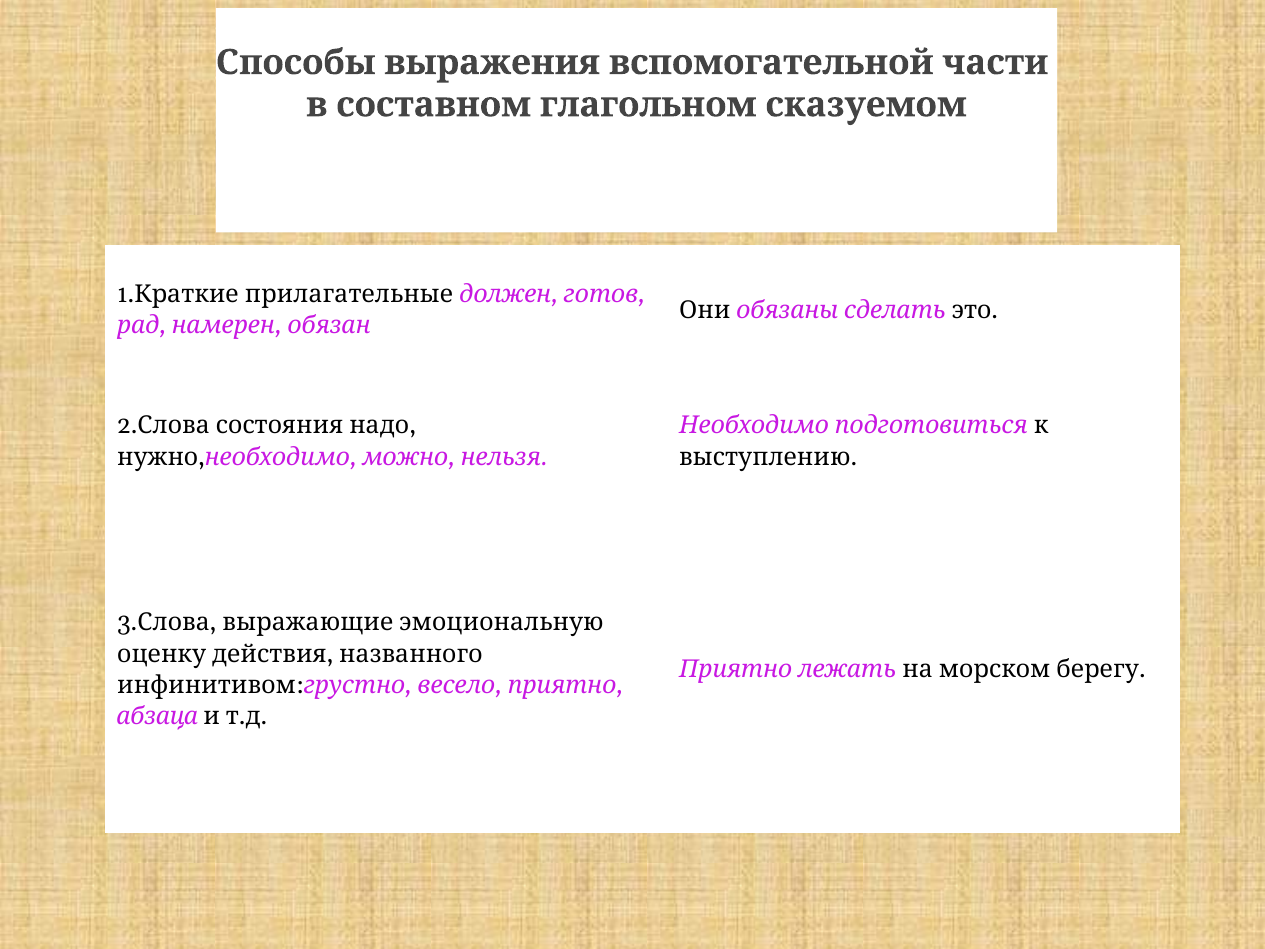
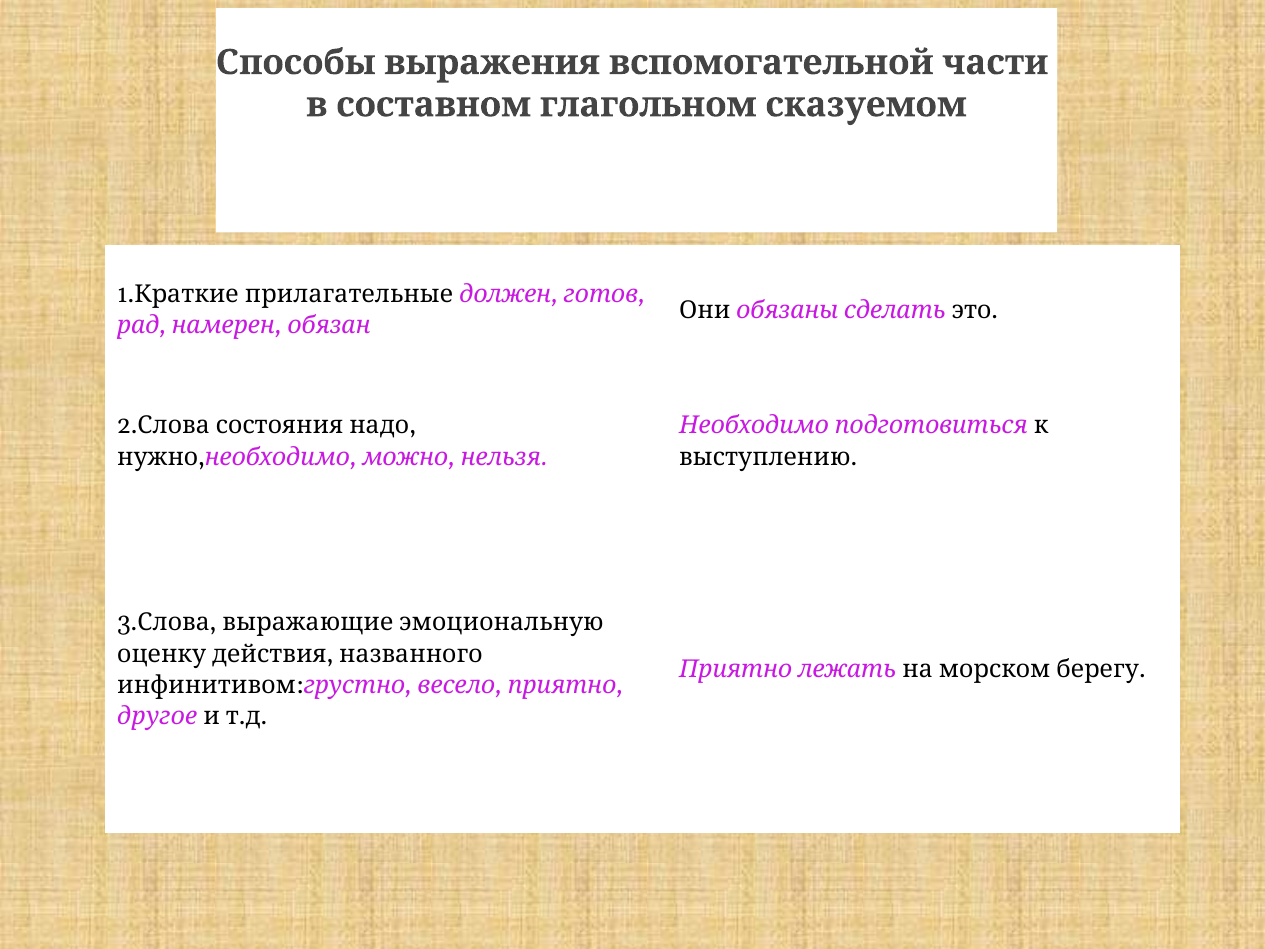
абзаца: абзаца -> другое
